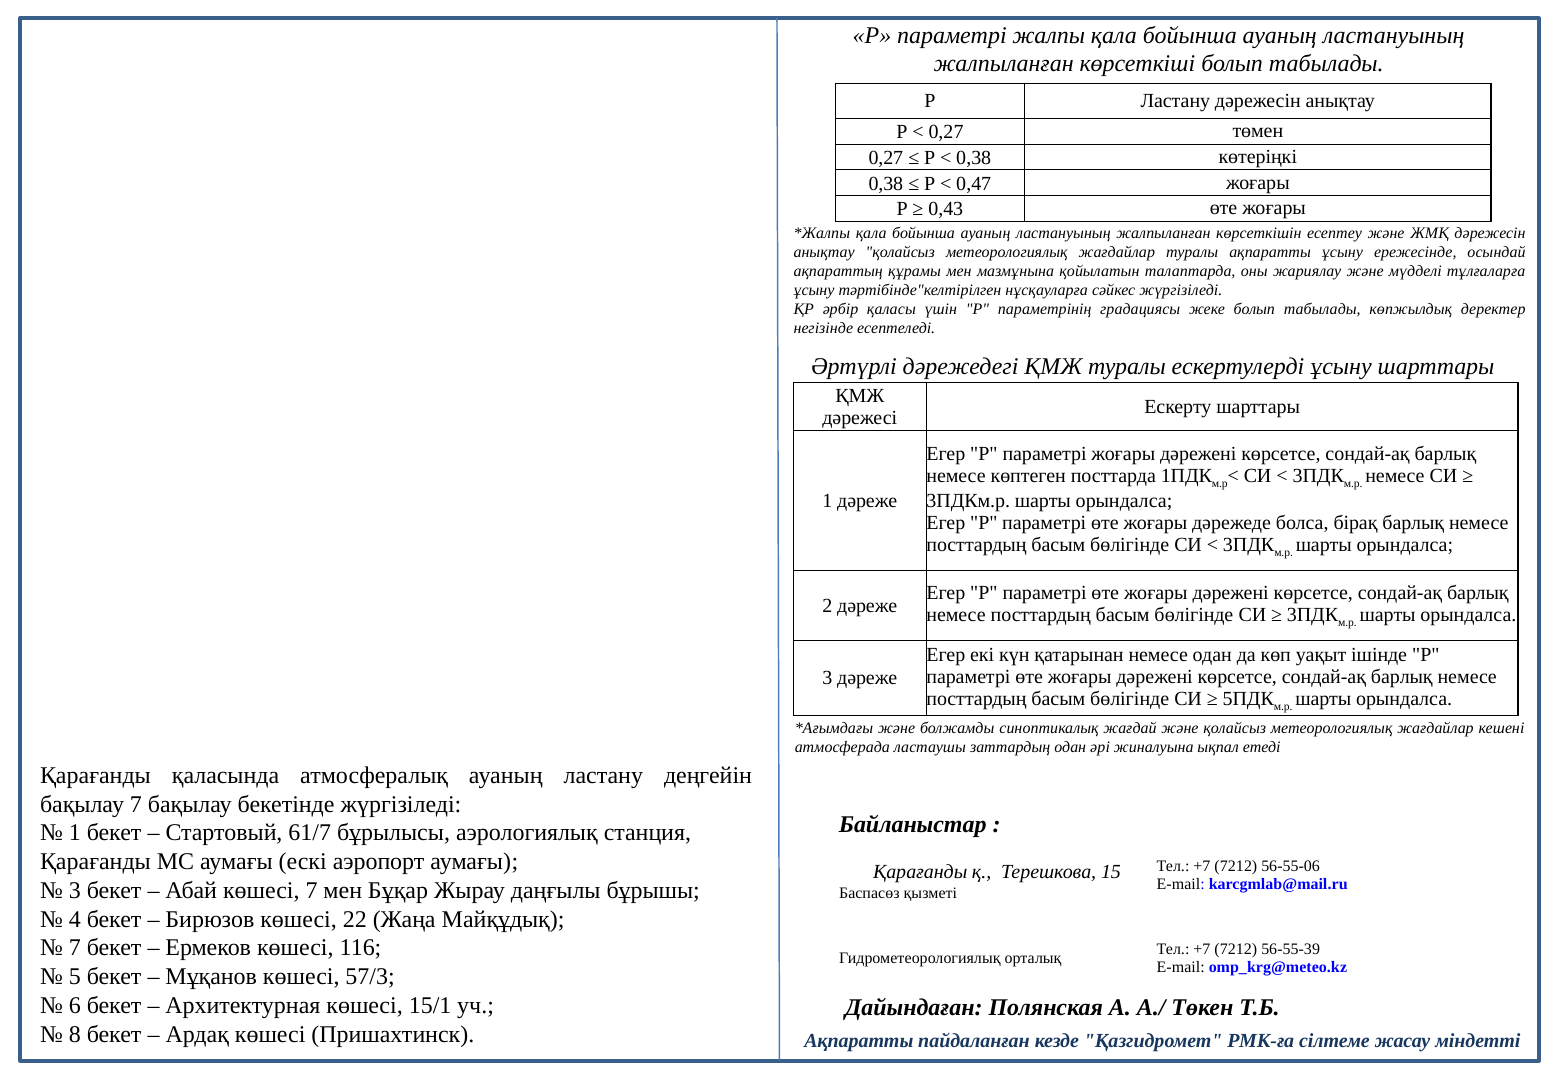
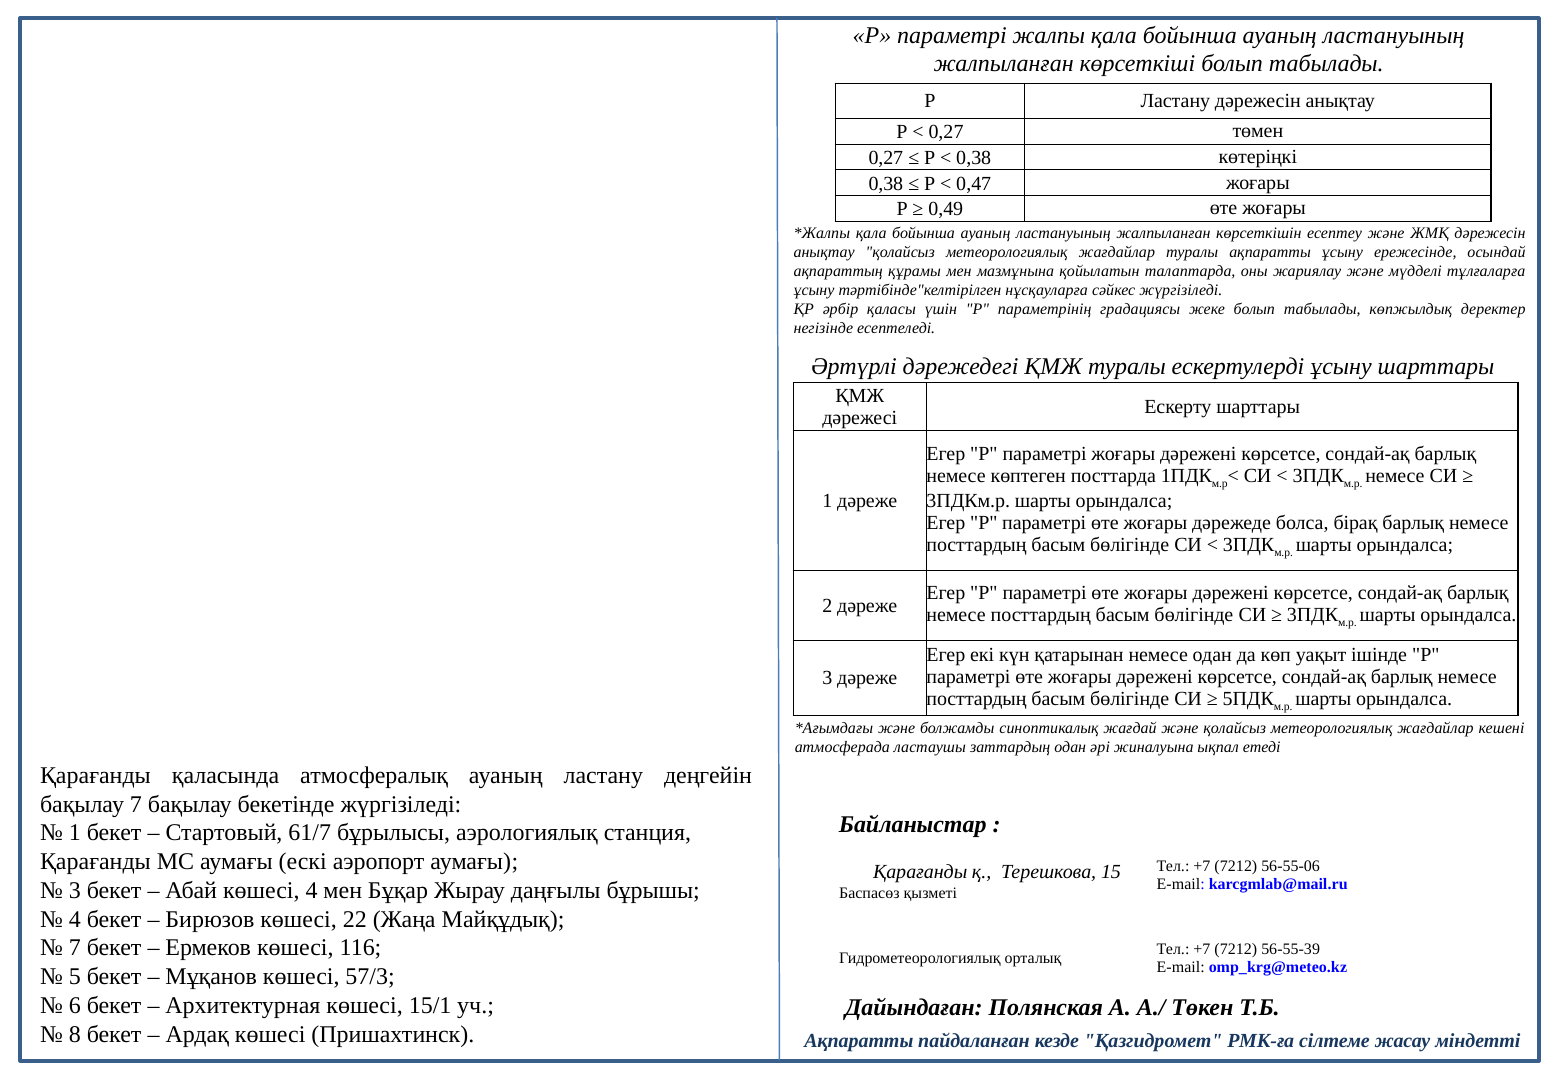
0,43: 0,43 -> 0,49
көшесі 7: 7 -> 4
